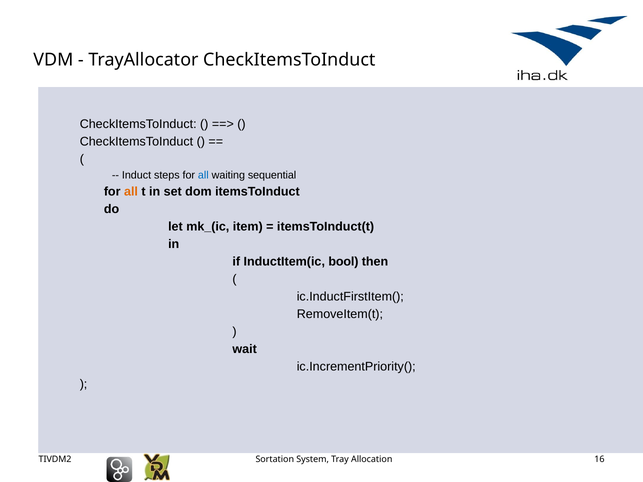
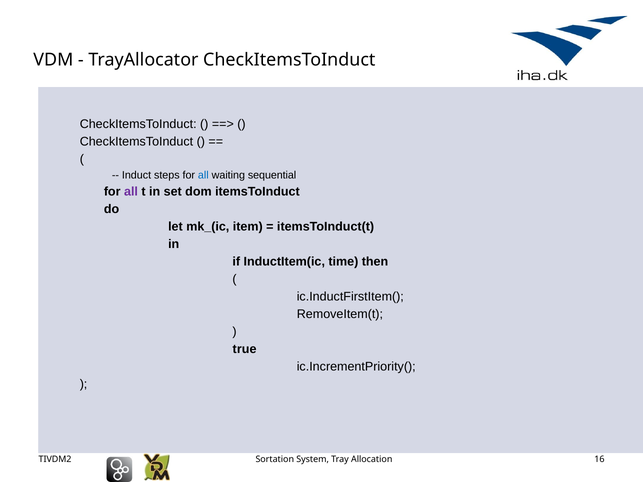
all at (131, 192) colour: orange -> purple
bool: bool -> time
wait: wait -> true
